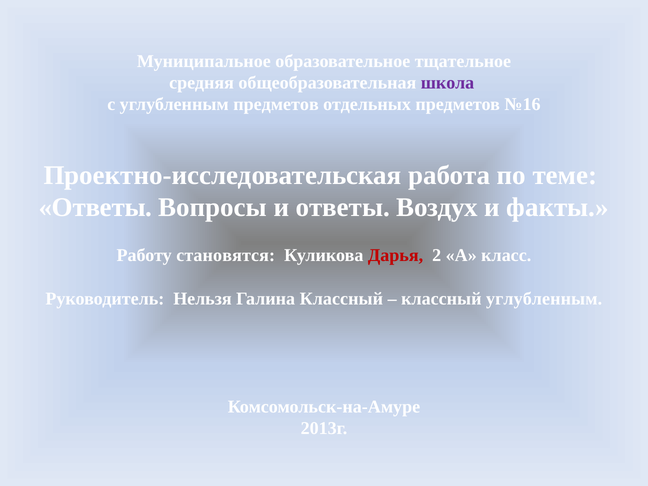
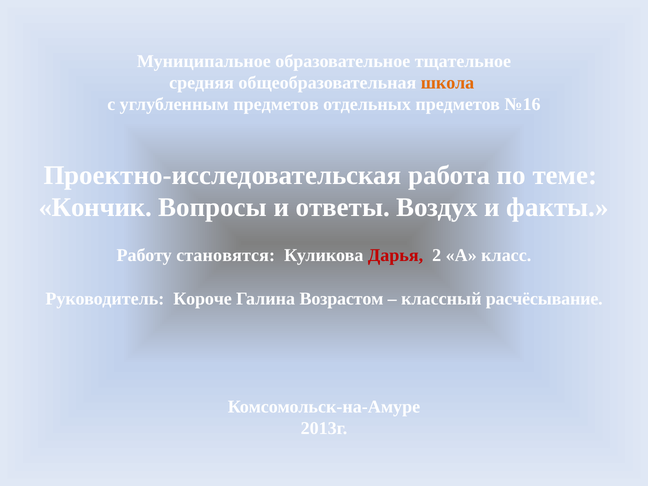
школа colour: purple -> orange
Ответы at (95, 208): Ответы -> Кончик
Нельзя: Нельзя -> Короче
Галина Классный: Классный -> Возрастом
классный углубленным: углубленным -> расчёсывание
